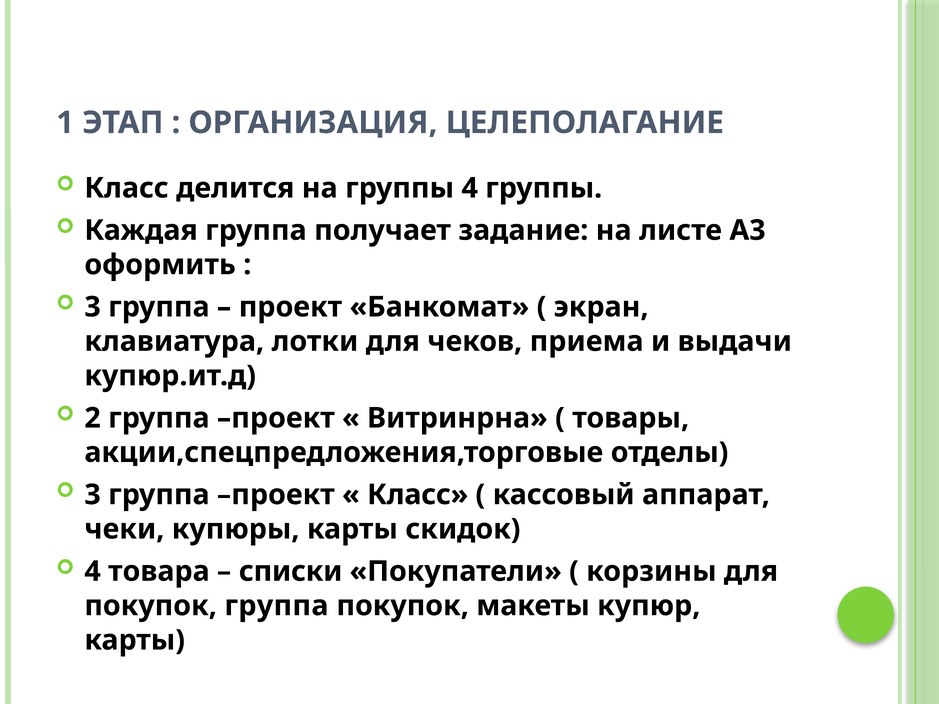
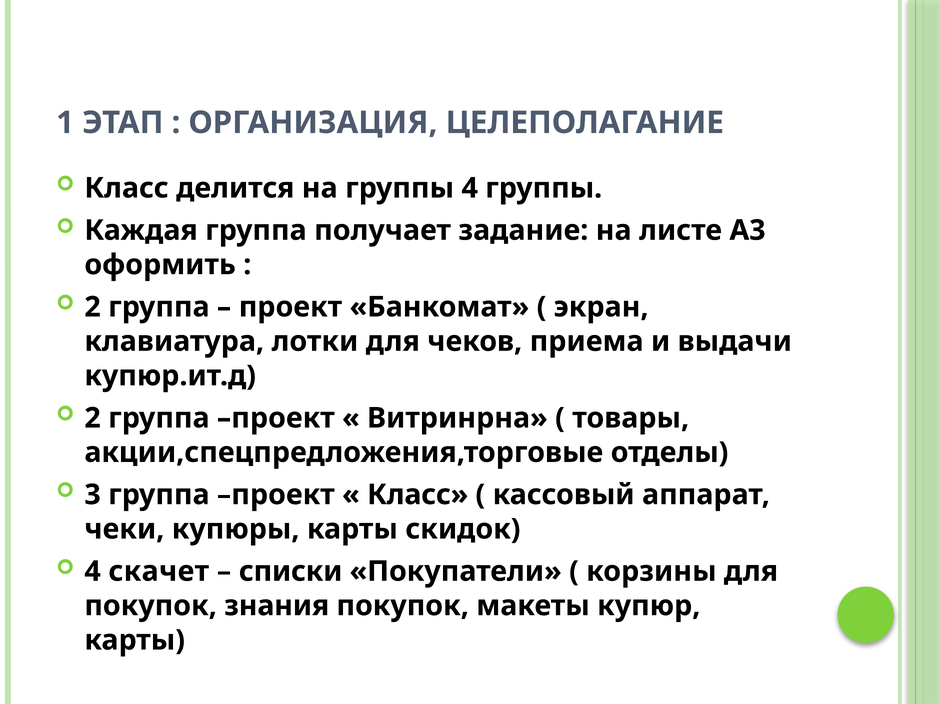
3 at (93, 307): 3 -> 2
товара: товара -> скачет
покупок группа: группа -> знания
